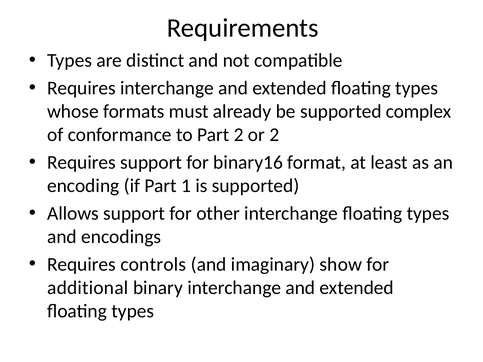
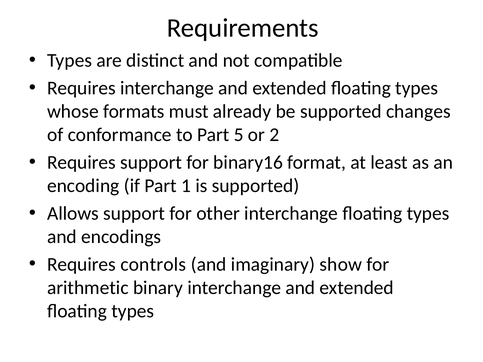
complex: complex -> changes
Part 2: 2 -> 5
additional: additional -> arithmetic
